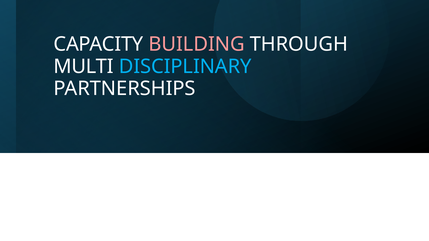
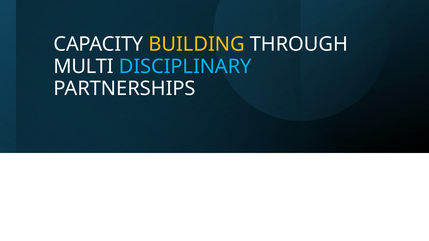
BUILDING colour: pink -> yellow
